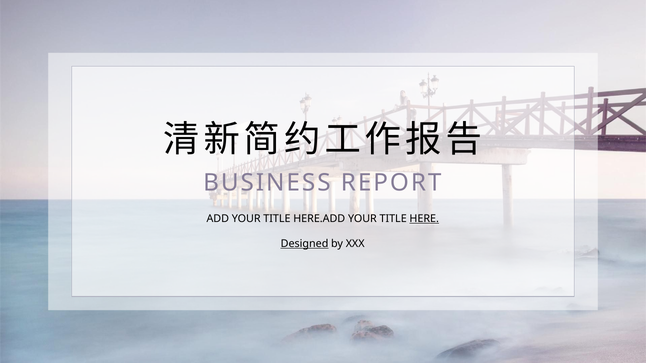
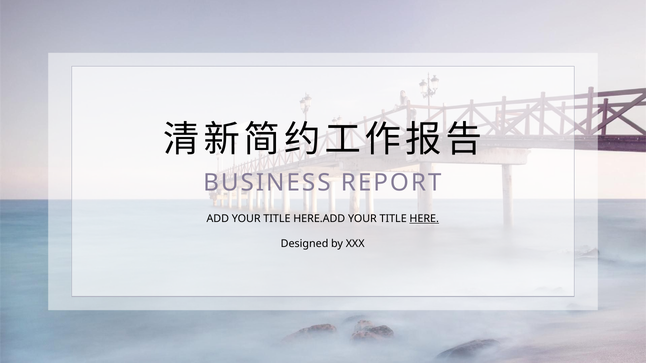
Designed underline: present -> none
